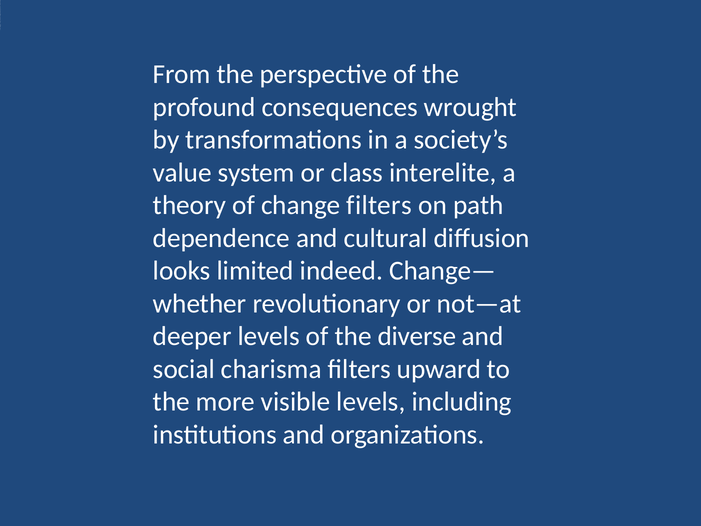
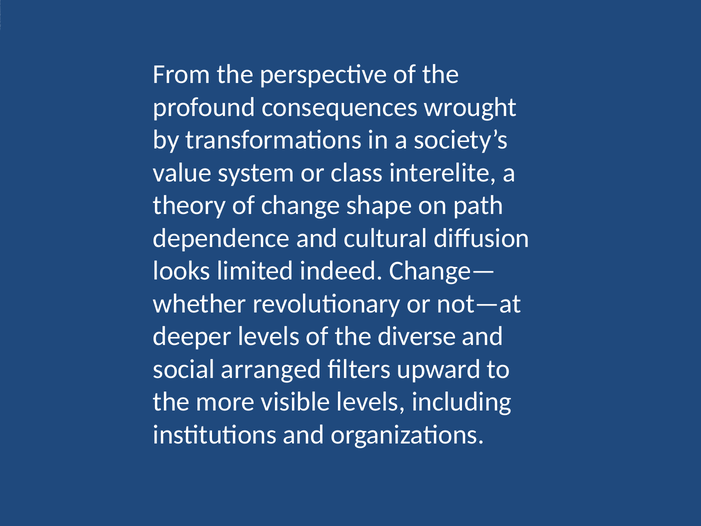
change filters: filters -> shape
charisma: charisma -> arranged
